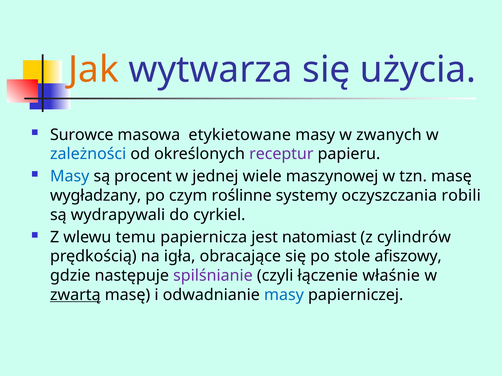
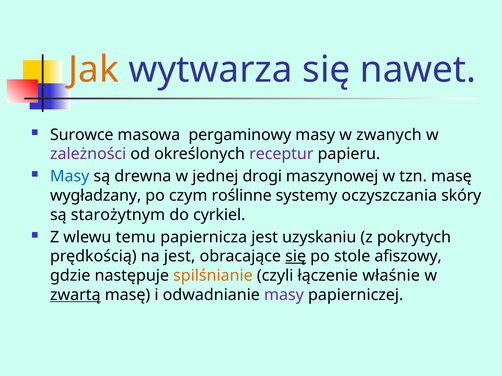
użycia: użycia -> nawet
etykietowane: etykietowane -> pergaminowy
zależności colour: blue -> purple
procent: procent -> drewna
wiele: wiele -> drogi
robili: robili -> skóry
wydrapywali: wydrapywali -> starożytnym
natomiast: natomiast -> uzyskaniu
cylindrów: cylindrów -> pokrytych
na igła: igła -> jest
się at (296, 257) underline: none -> present
spilśnianie colour: purple -> orange
masy at (284, 295) colour: blue -> purple
